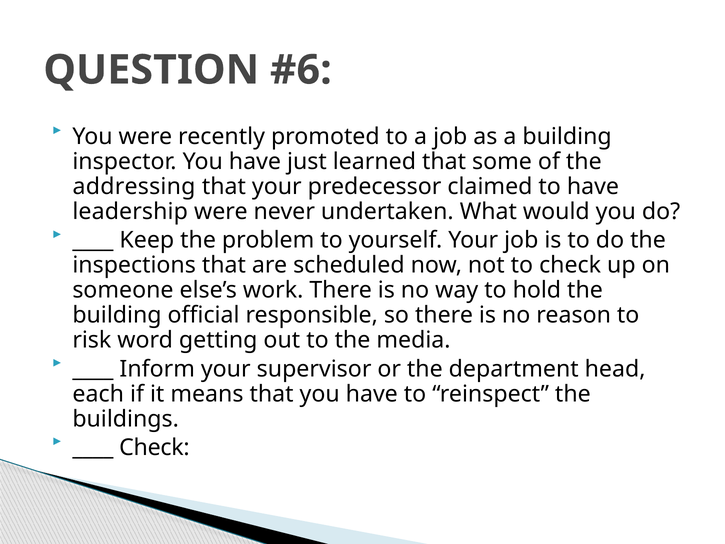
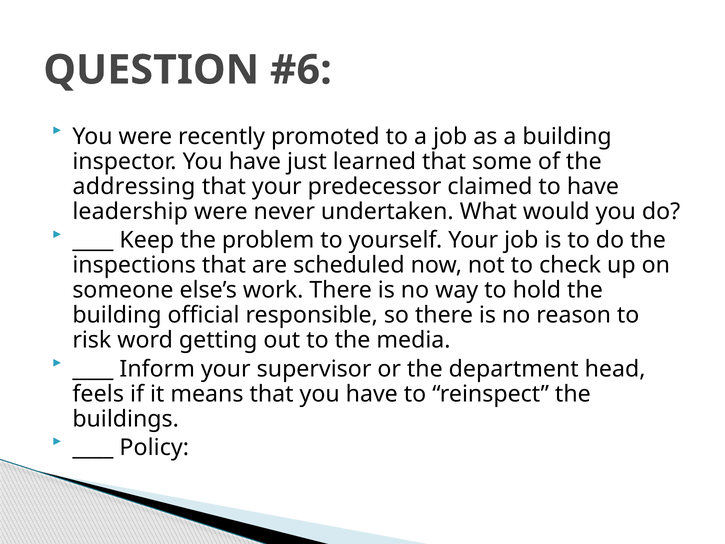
each: each -> feels
Check at (154, 447): Check -> Policy
